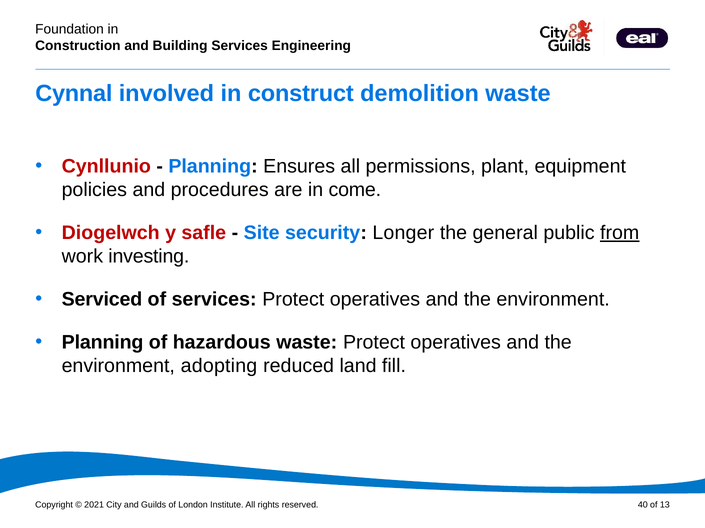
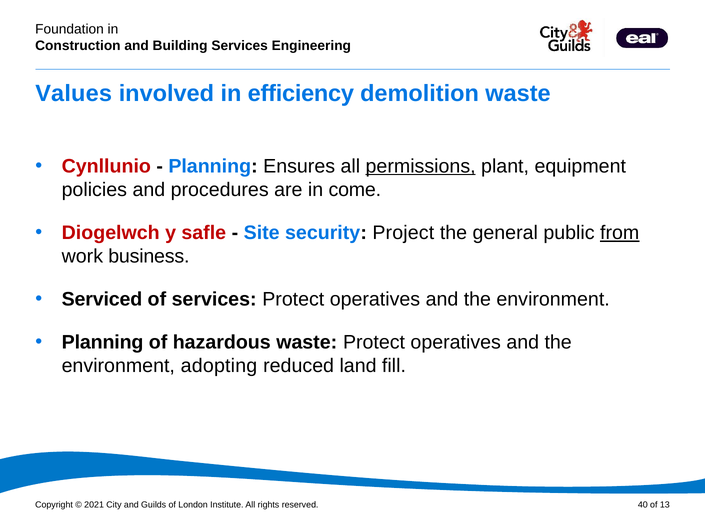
Cynnal: Cynnal -> Values
construct: construct -> efficiency
permissions underline: none -> present
Longer: Longer -> Project
investing: investing -> business
